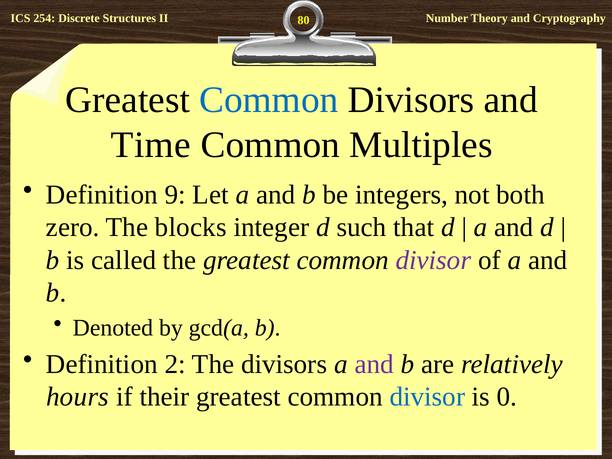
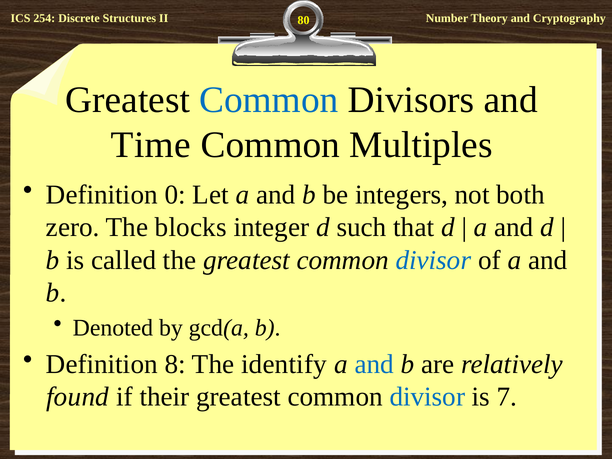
9: 9 -> 0
divisor at (433, 260) colour: purple -> blue
2: 2 -> 8
The divisors: divisors -> identify
and at (374, 364) colour: purple -> blue
hours: hours -> found
0: 0 -> 7
